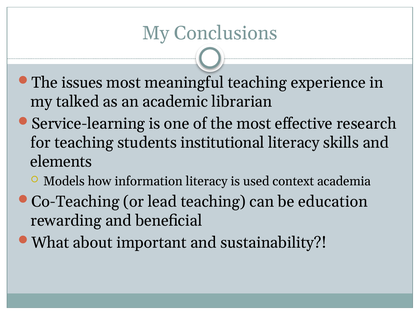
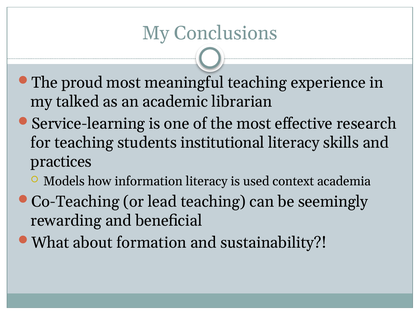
issues: issues -> proud
elements: elements -> practices
education: education -> seemingly
important: important -> formation
